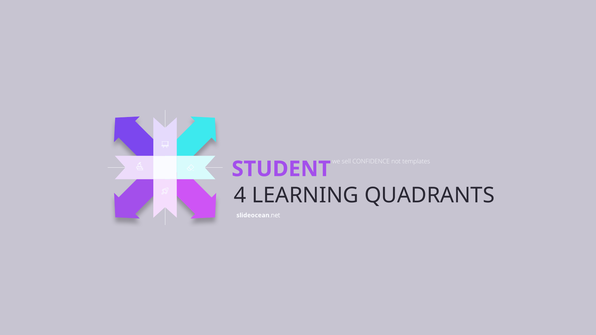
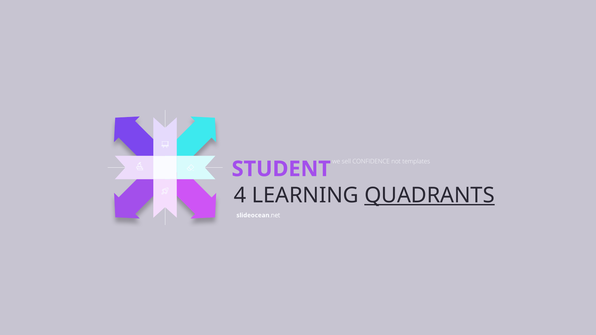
QUADRANTS underline: none -> present
